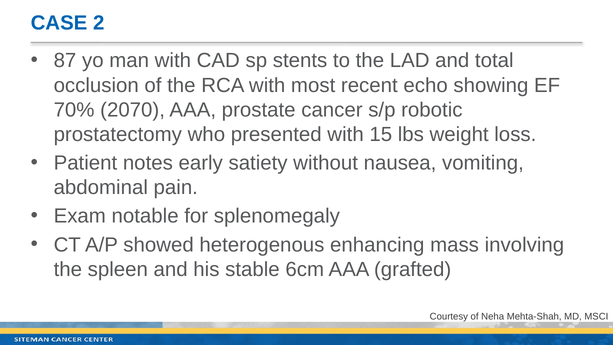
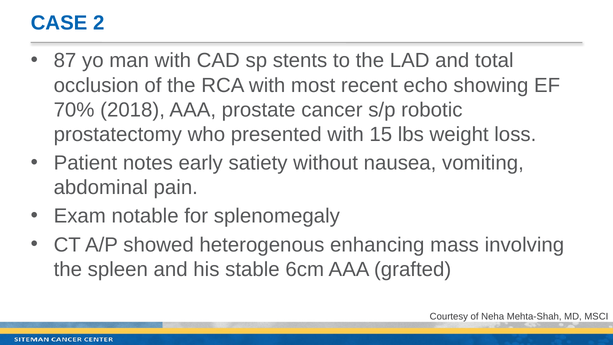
2070: 2070 -> 2018
